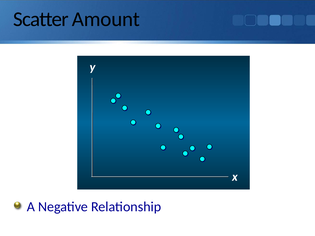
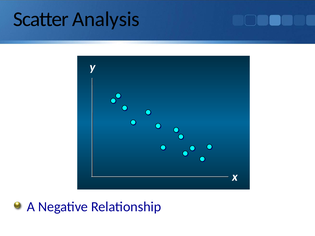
Amount: Amount -> Analysis
